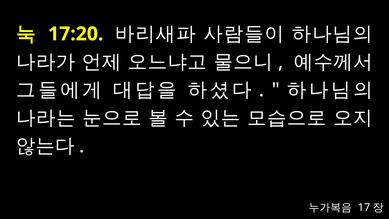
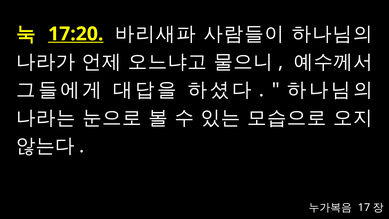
17:20 underline: none -> present
